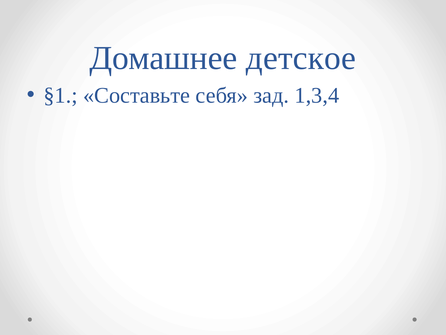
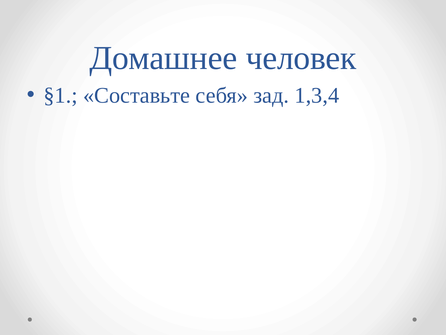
детское: детское -> человек
